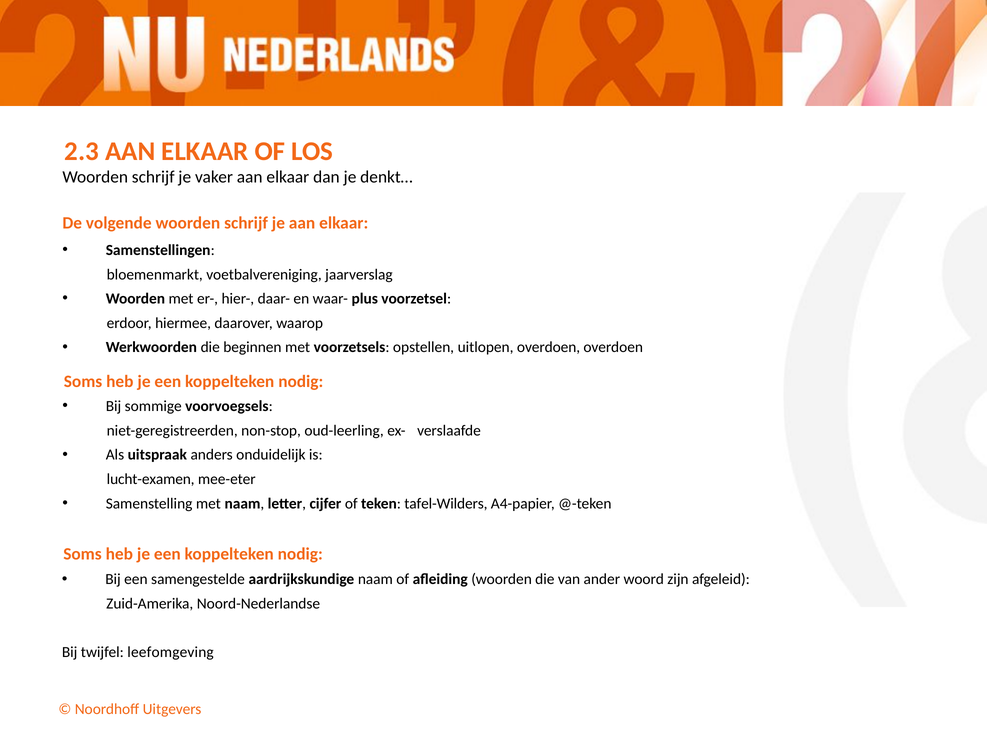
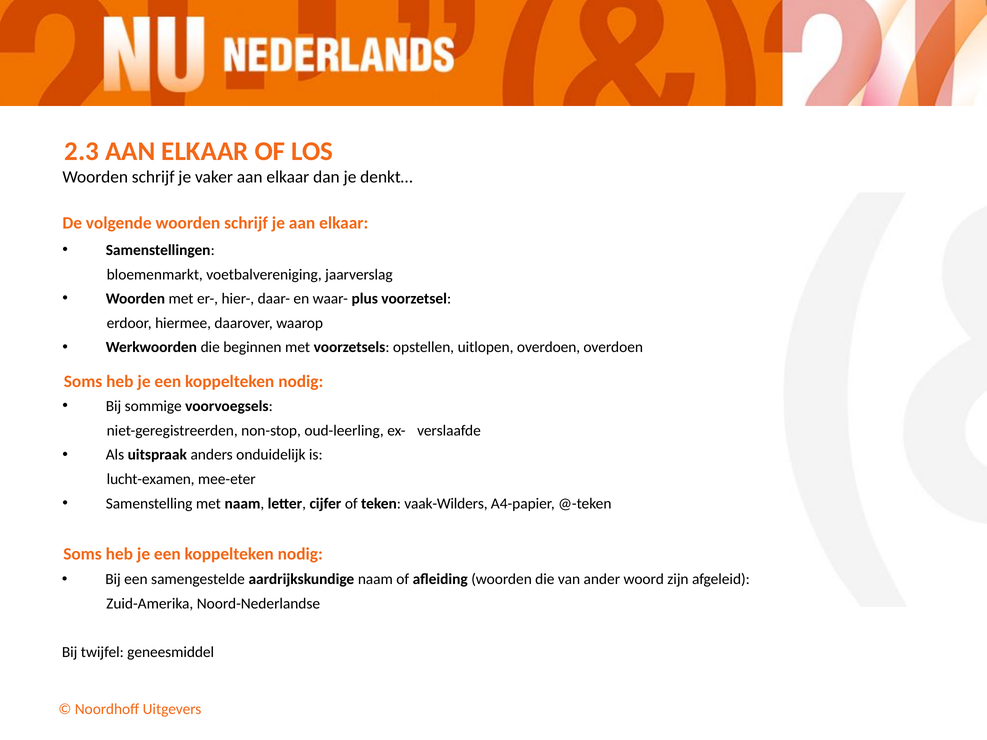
tafel-Wilders: tafel-Wilders -> vaak-Wilders
leefomgeving: leefomgeving -> geneesmiddel
